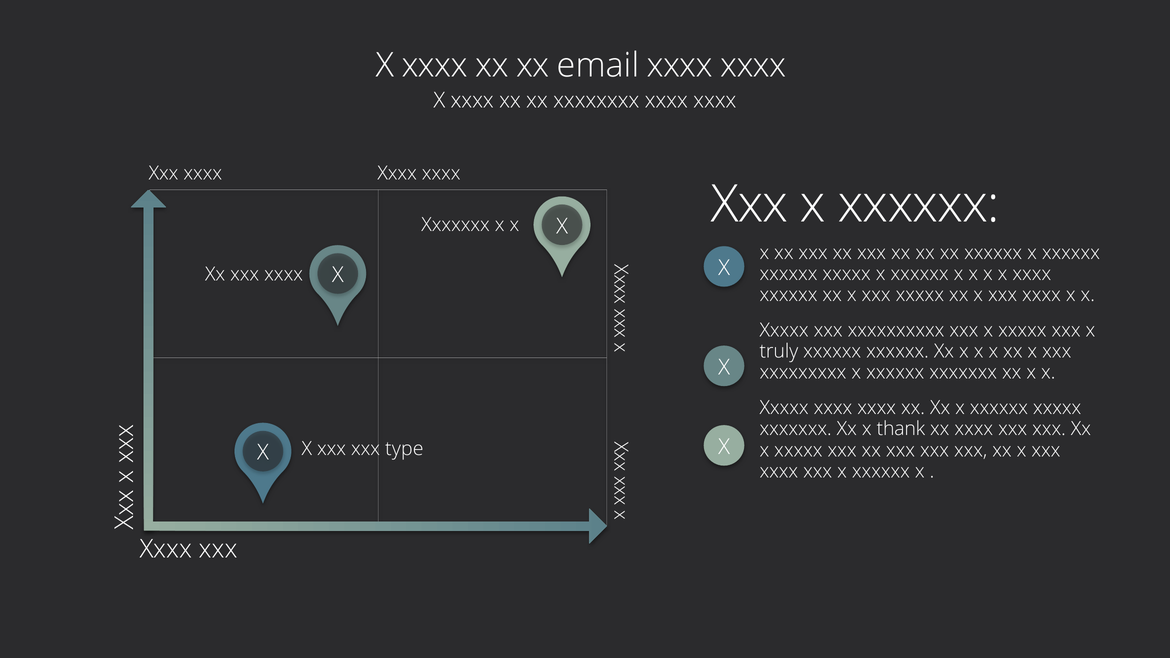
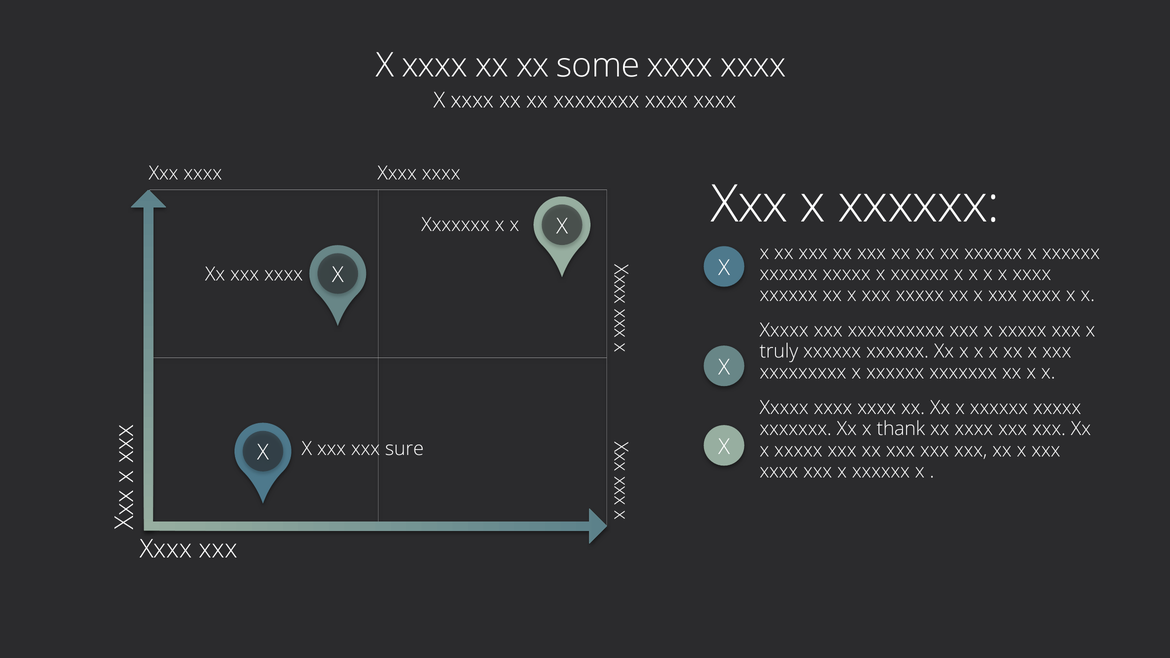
email: email -> some
type: type -> sure
